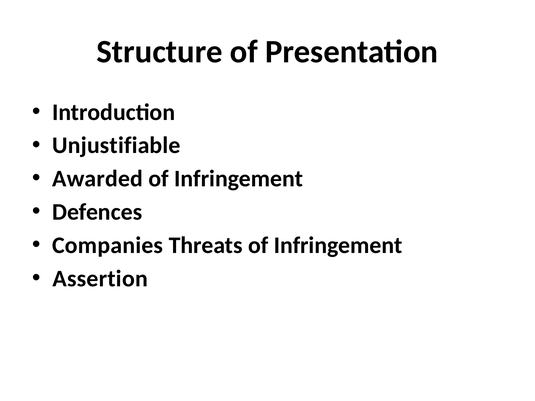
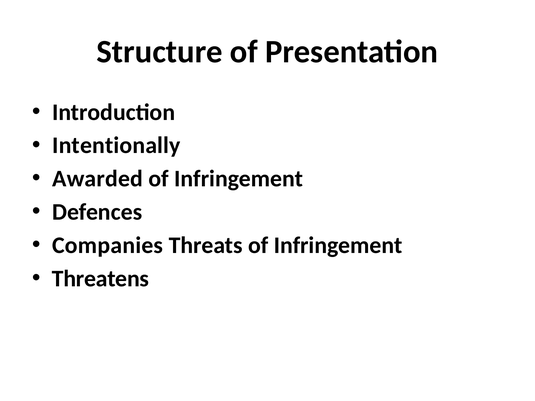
Unjustifiable: Unjustifiable -> Intentionally
Assertion: Assertion -> Threatens
